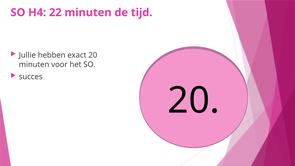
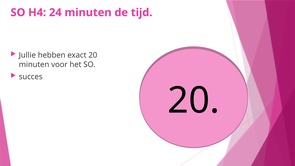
22: 22 -> 24
